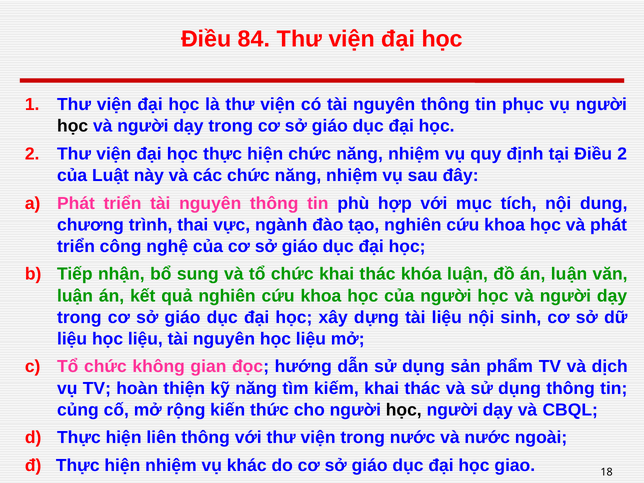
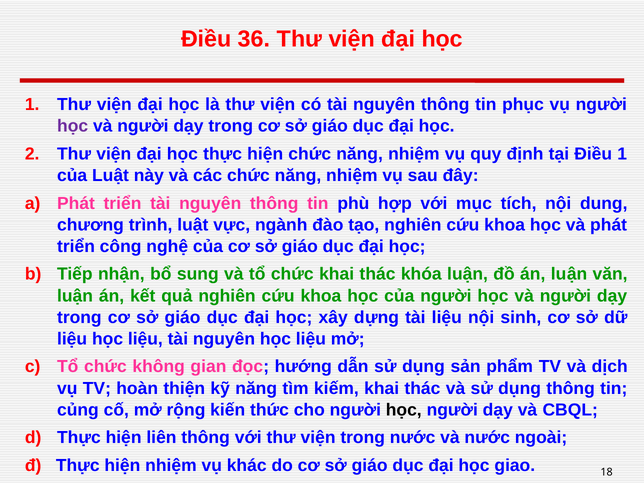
84: 84 -> 36
học at (73, 126) colour: black -> purple
Điều 2: 2 -> 1
trình thai: thai -> luật
